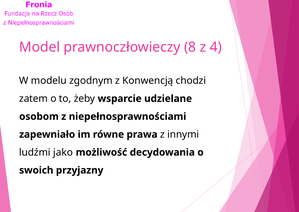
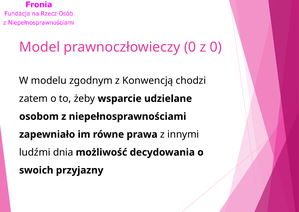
prawnoczłowieczy 8: 8 -> 0
z 4: 4 -> 0
jako: jako -> dnia
